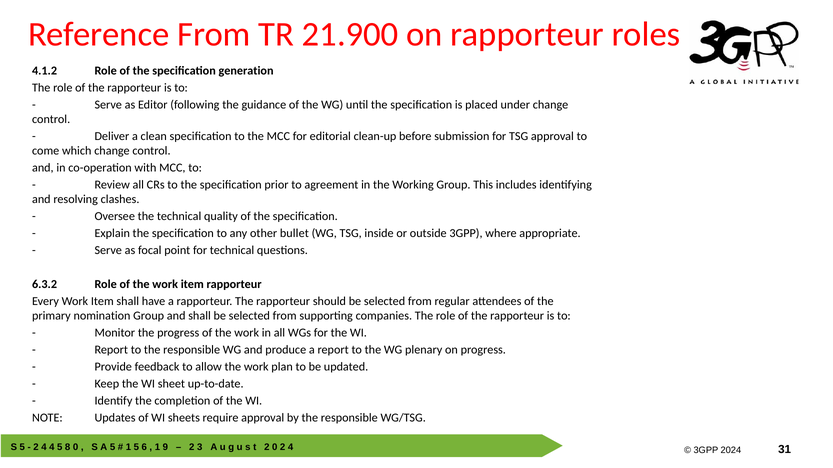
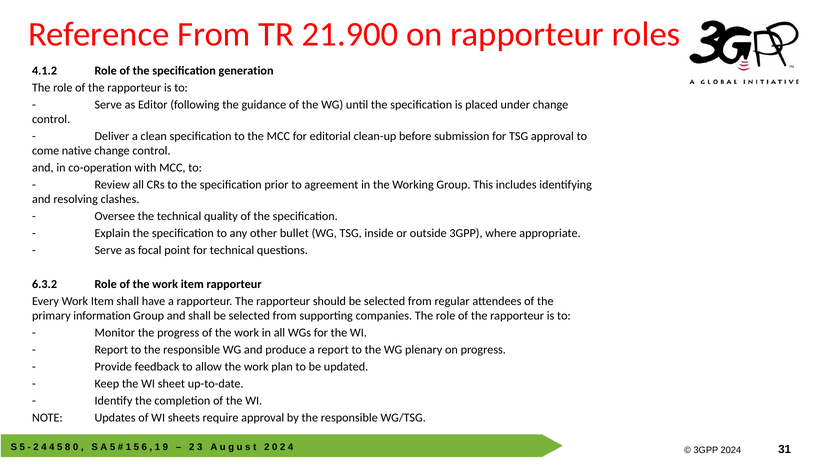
which: which -> native
nomination: nomination -> information
